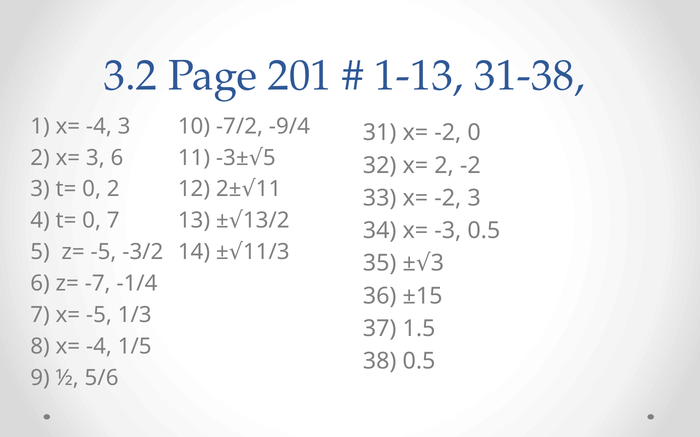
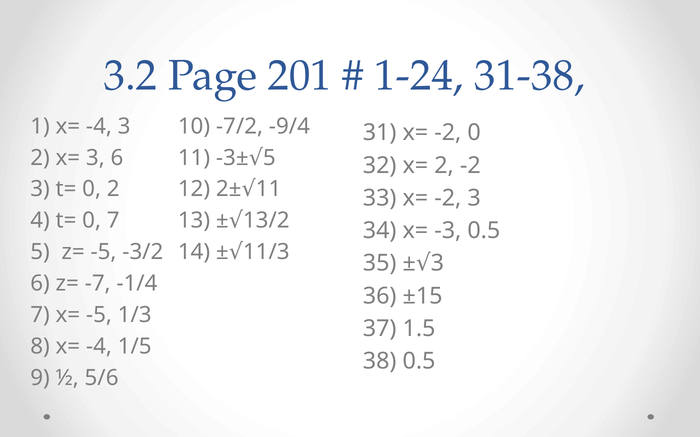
1-13: 1-13 -> 1-24
